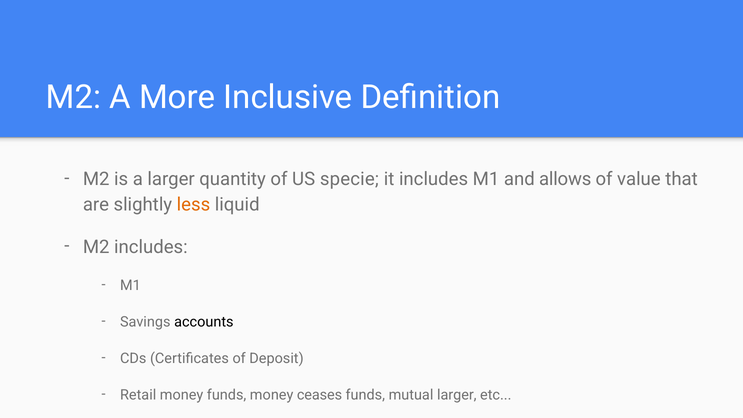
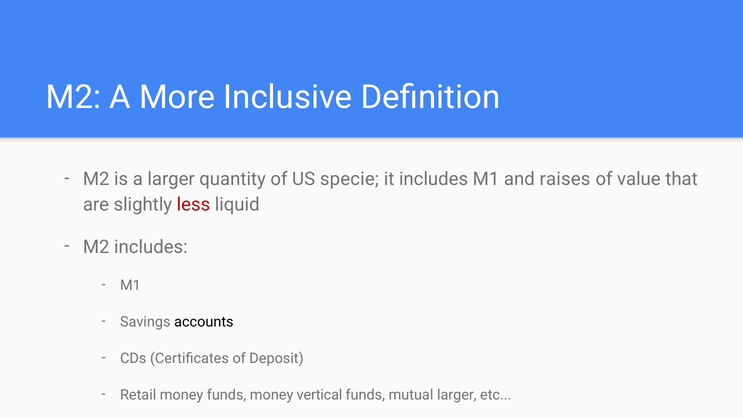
allows: allows -> raises
less colour: orange -> red
ceases: ceases -> vertical
